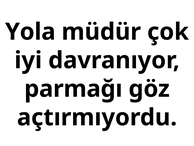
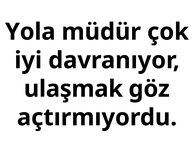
parmağı: parmağı -> ulaşmak
